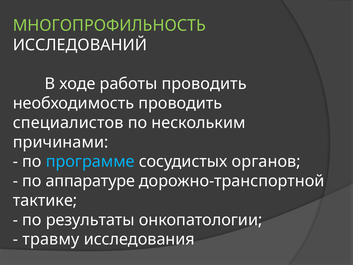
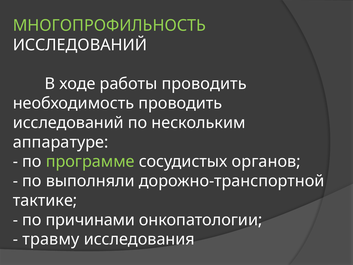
специалистов at (68, 123): специалистов -> исследований
причинами: причинами -> аппаратуре
программе colour: light blue -> light green
аппаратуре: аппаратуре -> выполняли
результаты: результаты -> причинами
